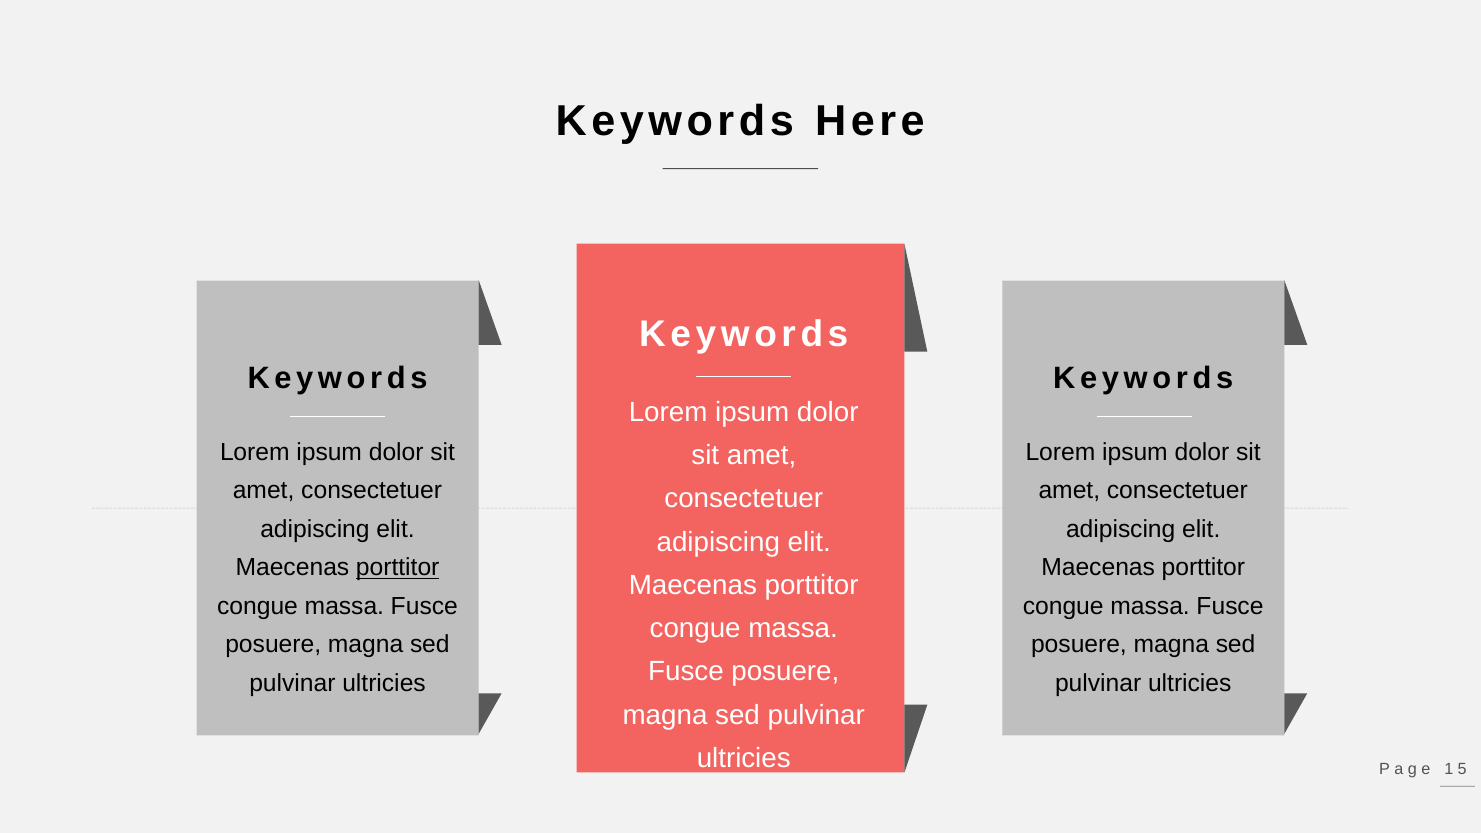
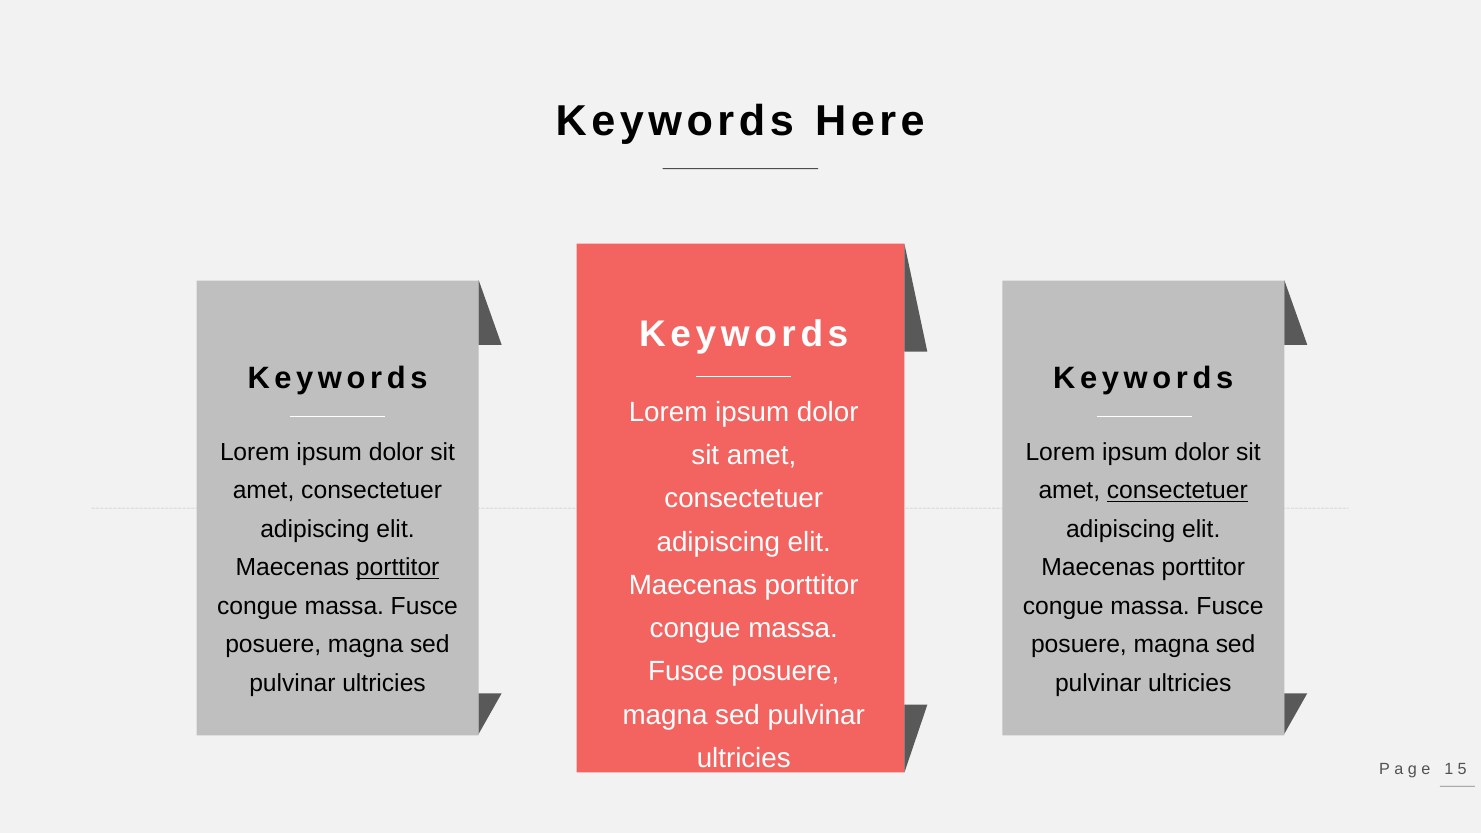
consectetuer at (1177, 491) underline: none -> present
